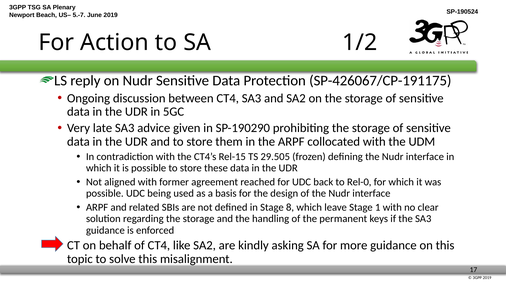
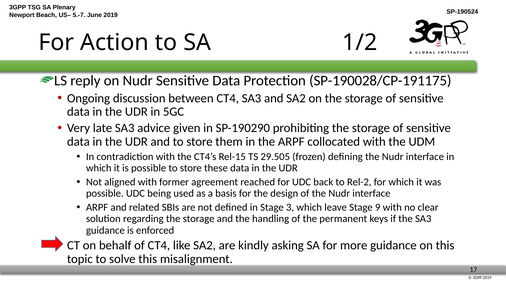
SP-426067/CP-191175: SP-426067/CP-191175 -> SP-190028/CP-191175
Rel-0: Rel-0 -> Rel-2
8: 8 -> 3
1: 1 -> 9
